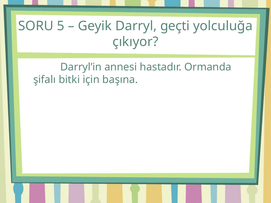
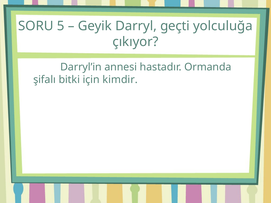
başına: başına -> kimdir
